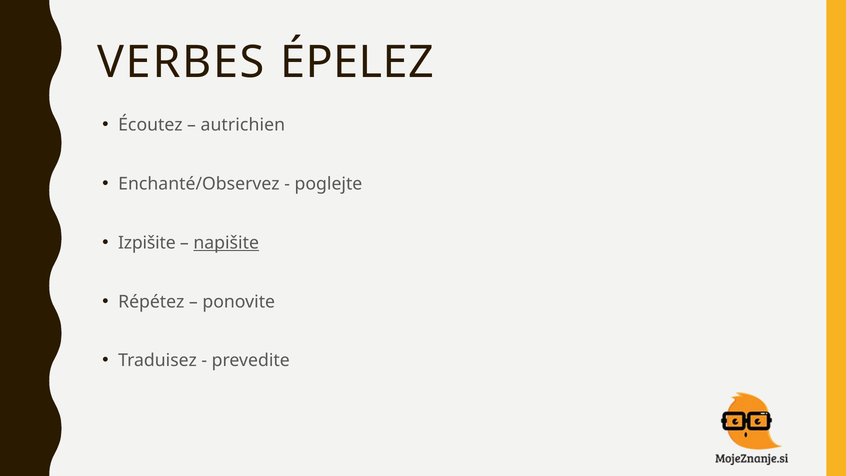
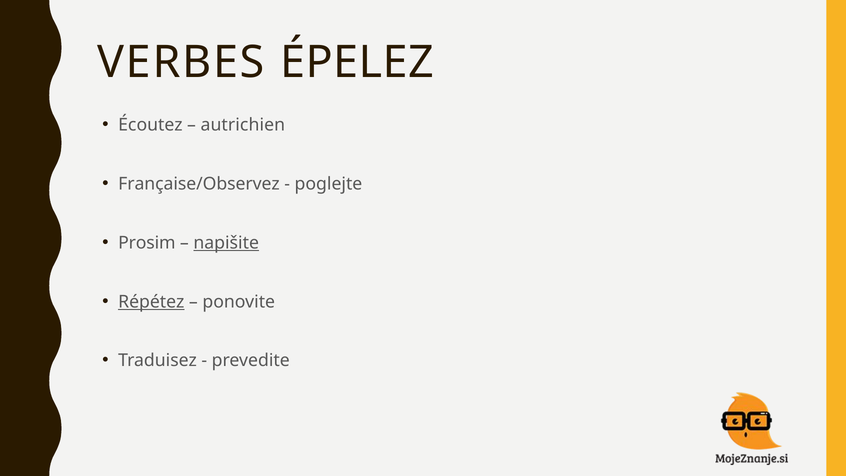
Enchanté/Observez: Enchanté/Observez -> Française/Observez
Izpišite: Izpišite -> Prosim
Répétez underline: none -> present
